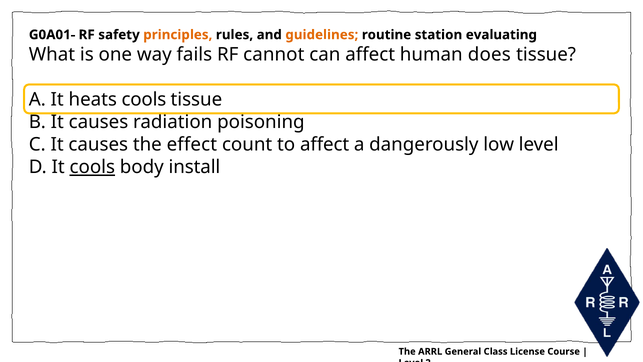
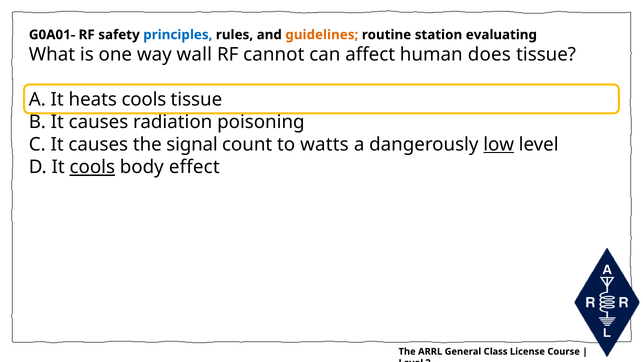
principles colour: orange -> blue
fails: fails -> wall
effect: effect -> signal
to affect: affect -> watts
low underline: none -> present
install: install -> effect
